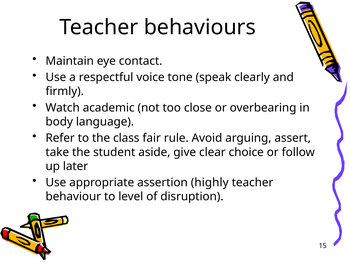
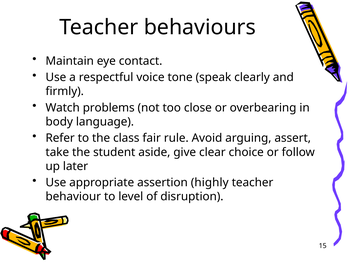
academic: academic -> problems
